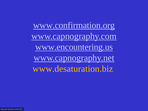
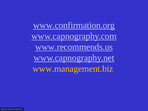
www.encountering.us: www.encountering.us -> www.recommends.us
www.desaturation.biz: www.desaturation.biz -> www.management.biz
